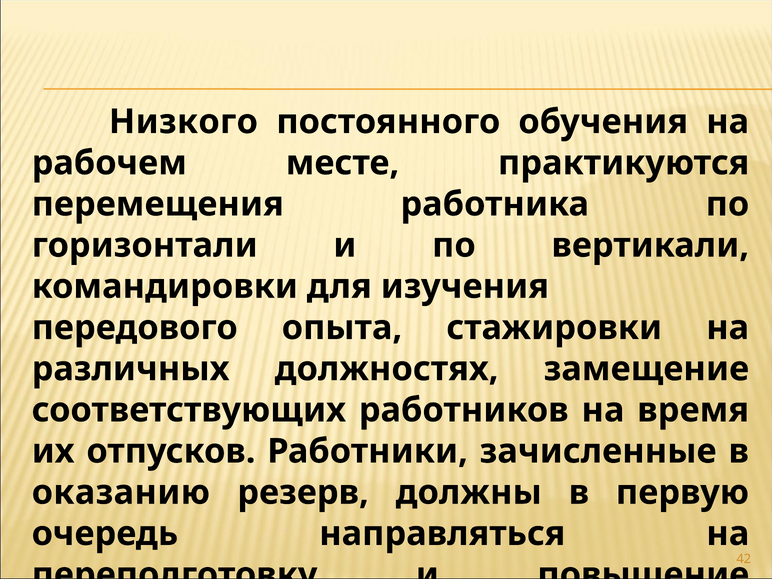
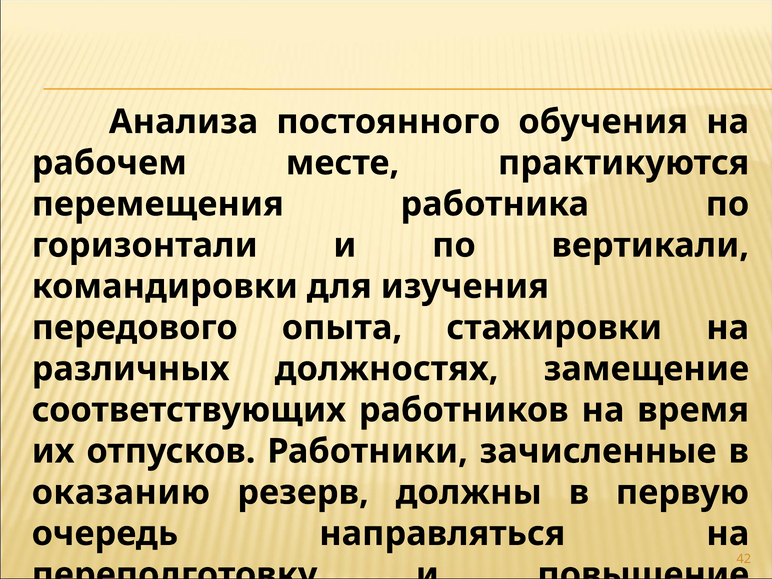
Низкого: Низкого -> Анализа
